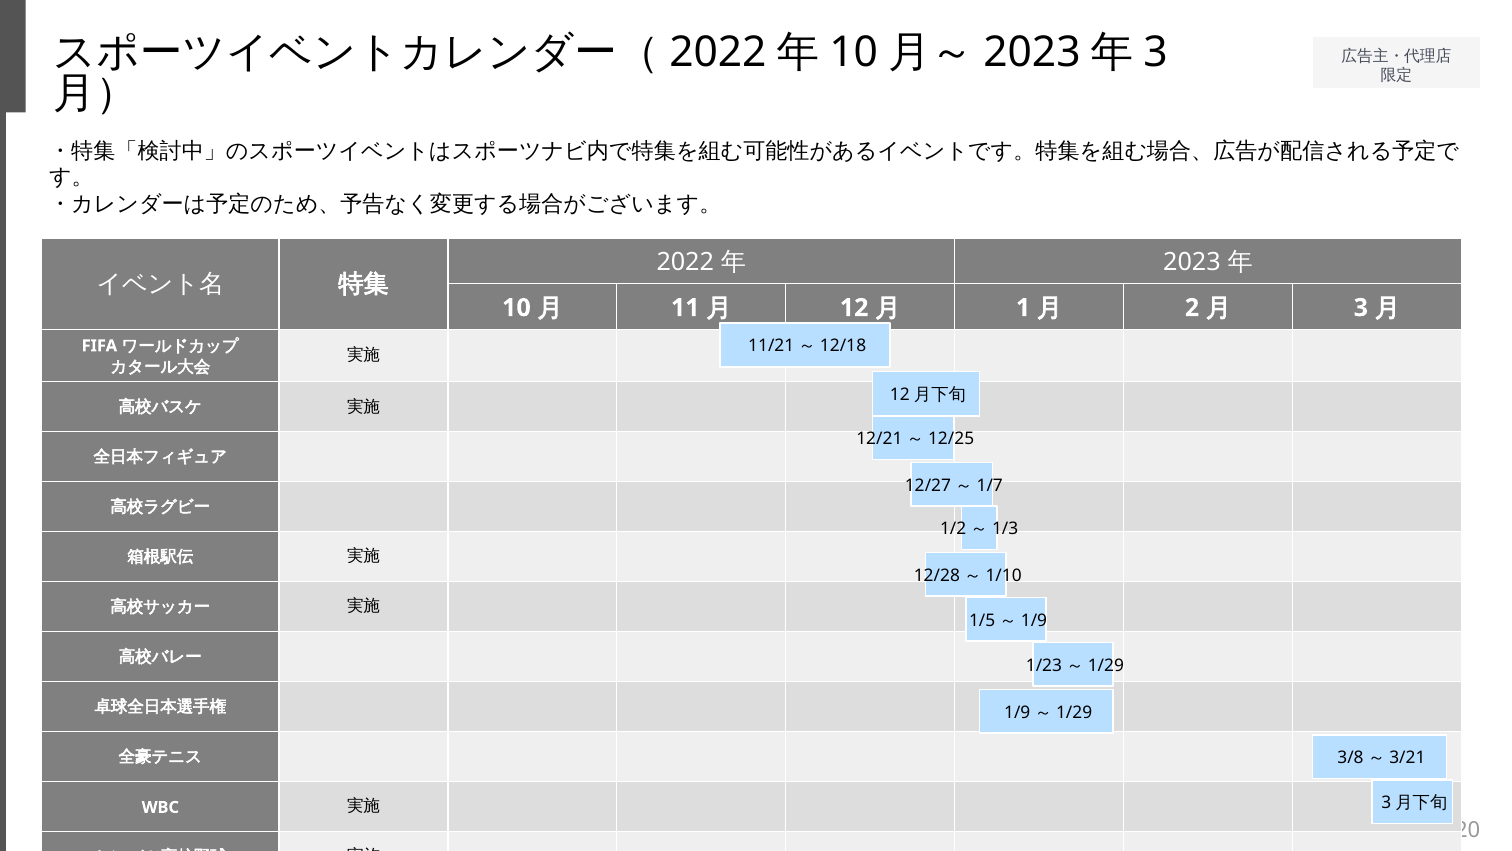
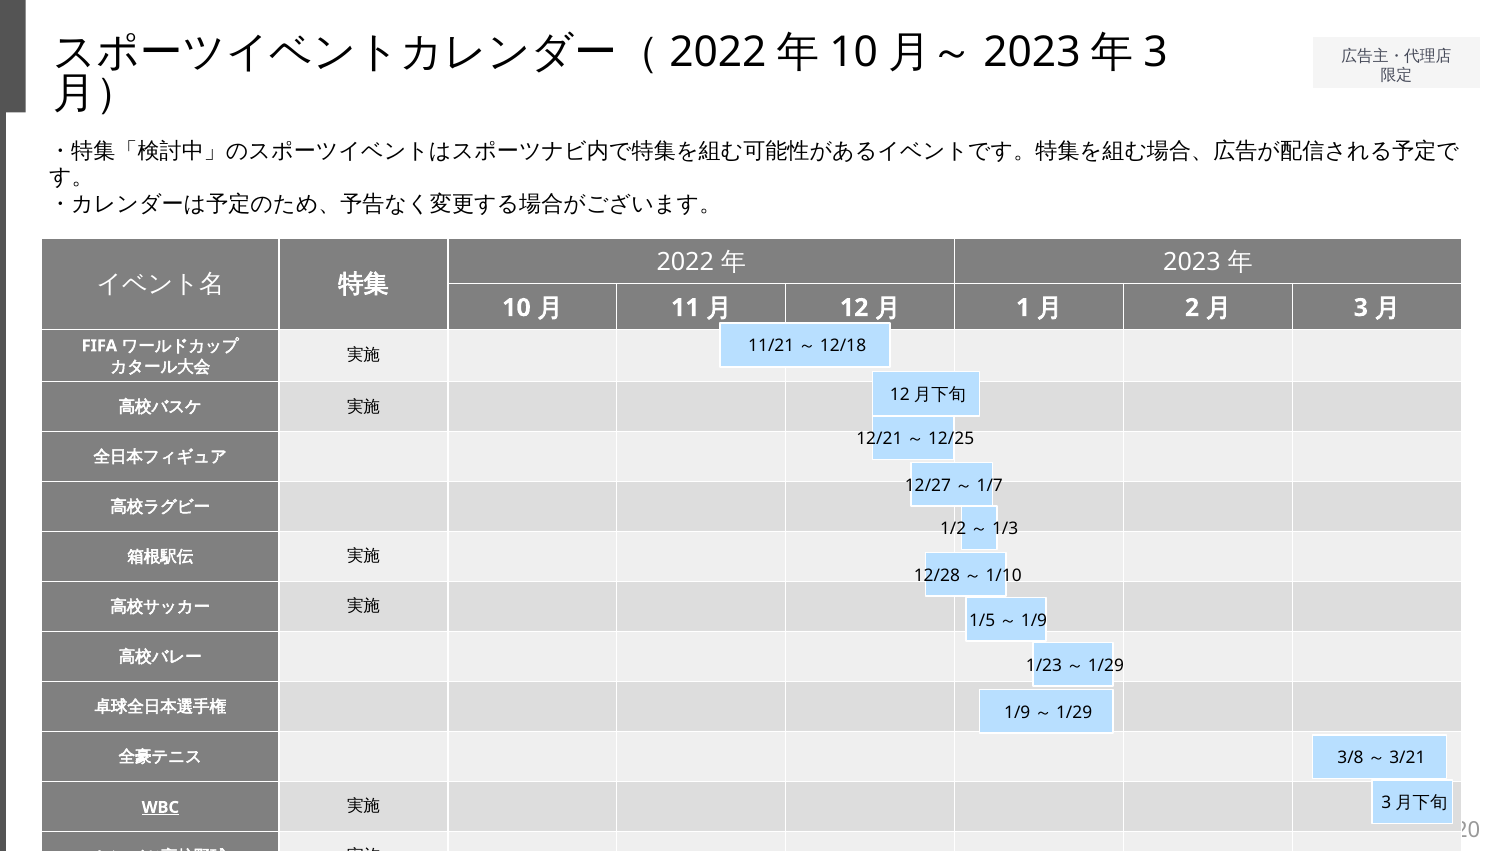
WBC underline: none -> present
